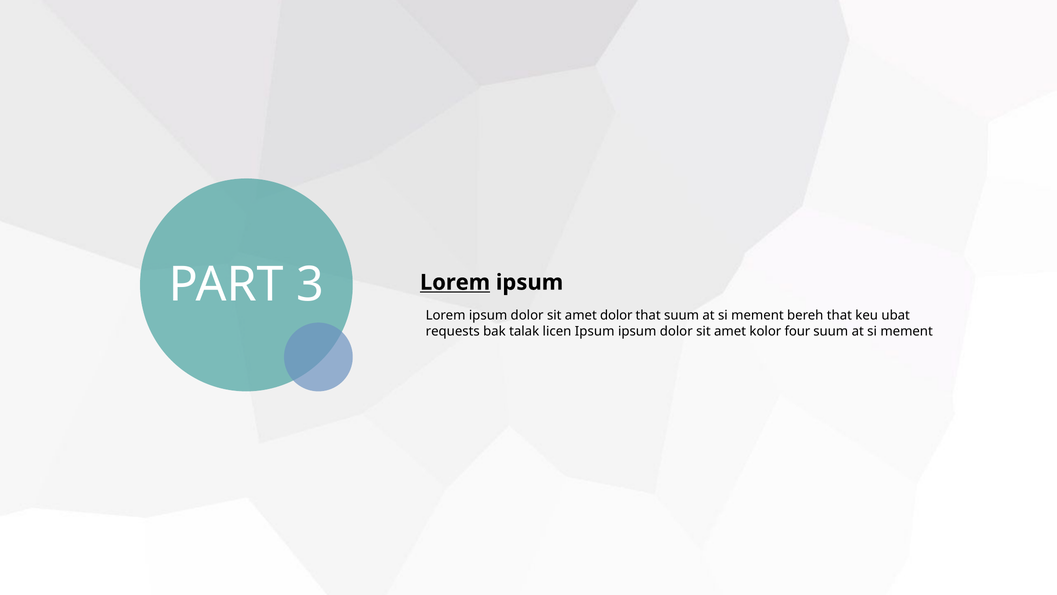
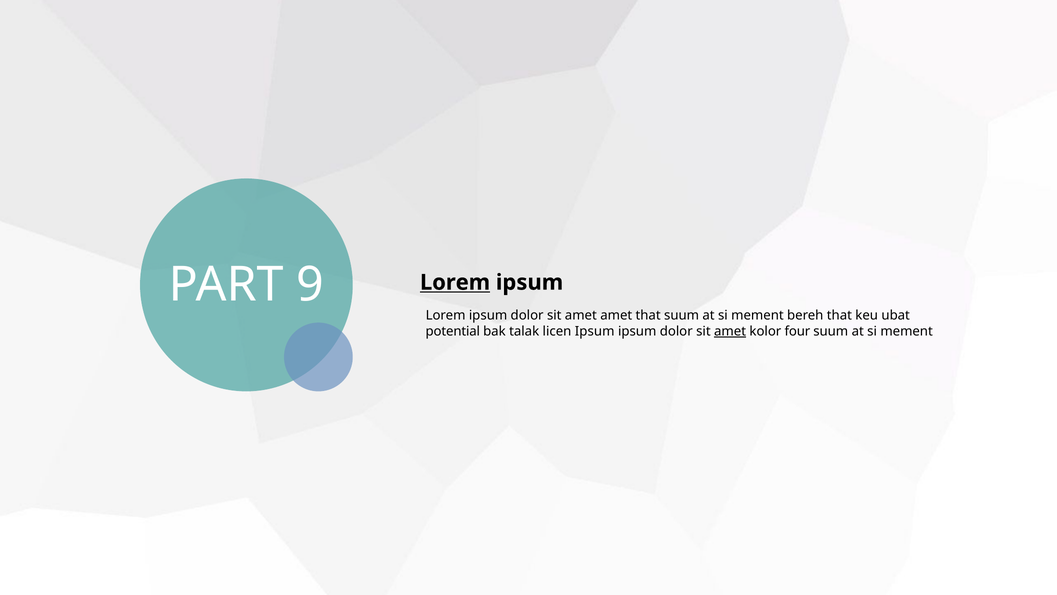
3: 3 -> 9
amet dolor: dolor -> amet
requests: requests -> potential
amet at (730, 331) underline: none -> present
